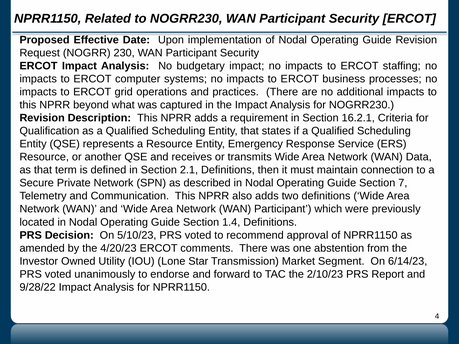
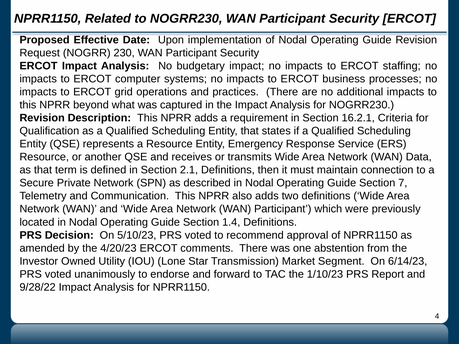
2/10/23: 2/10/23 -> 1/10/23
